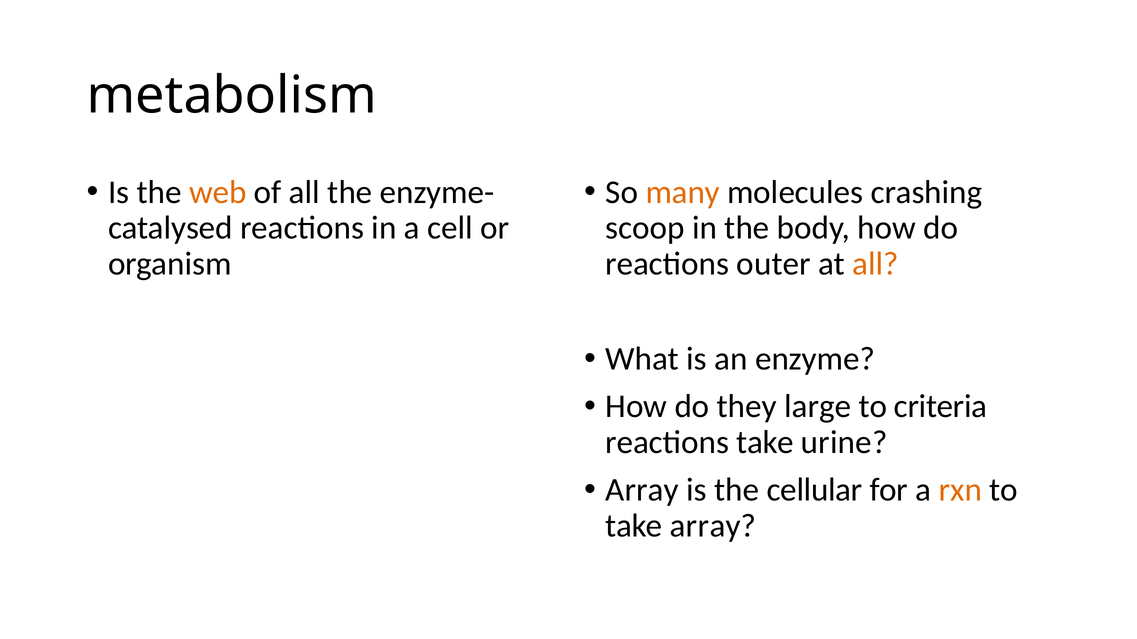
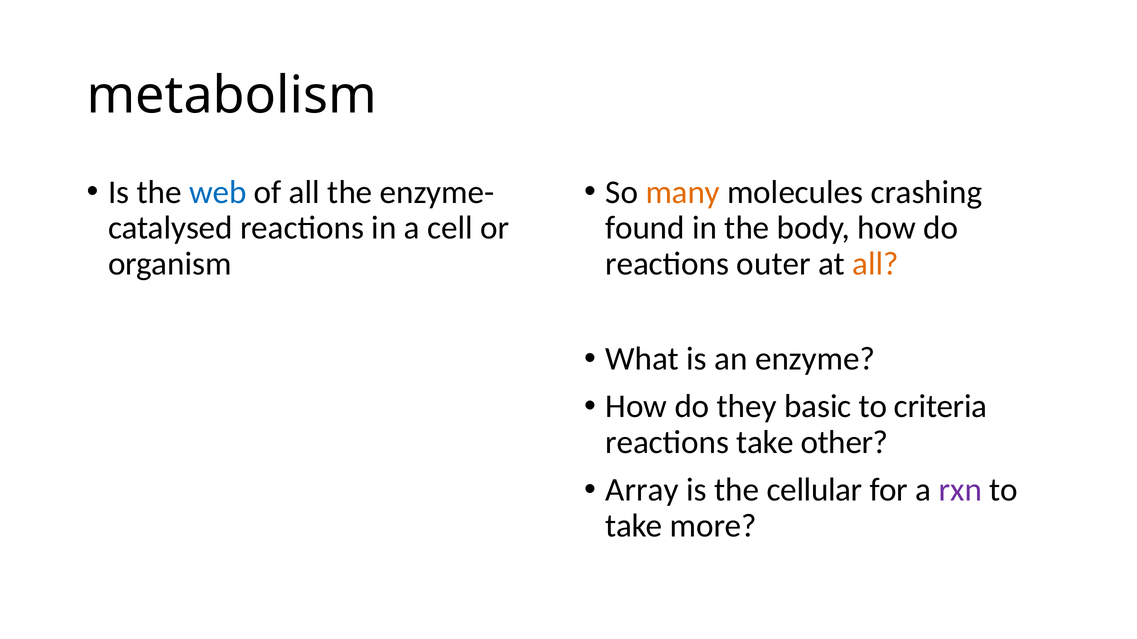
web colour: orange -> blue
scoop: scoop -> found
large: large -> basic
urine: urine -> other
rxn colour: orange -> purple
take array: array -> more
